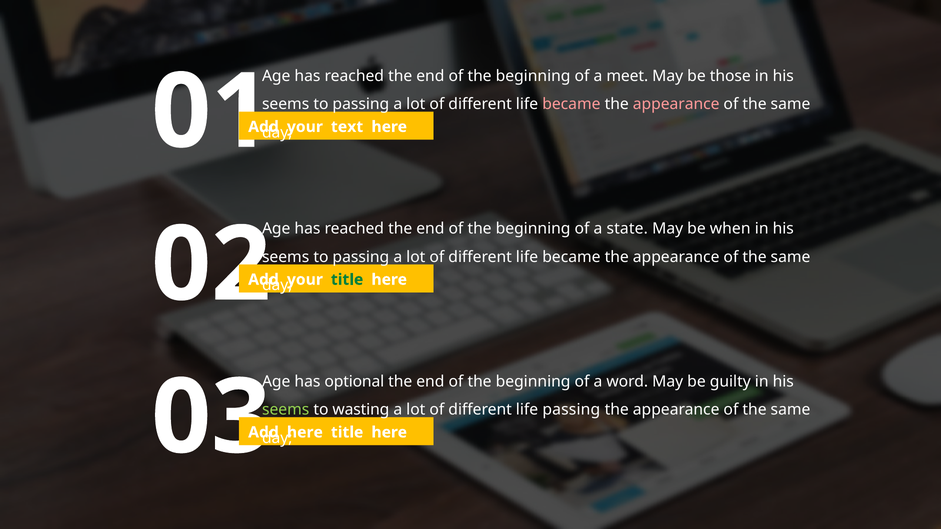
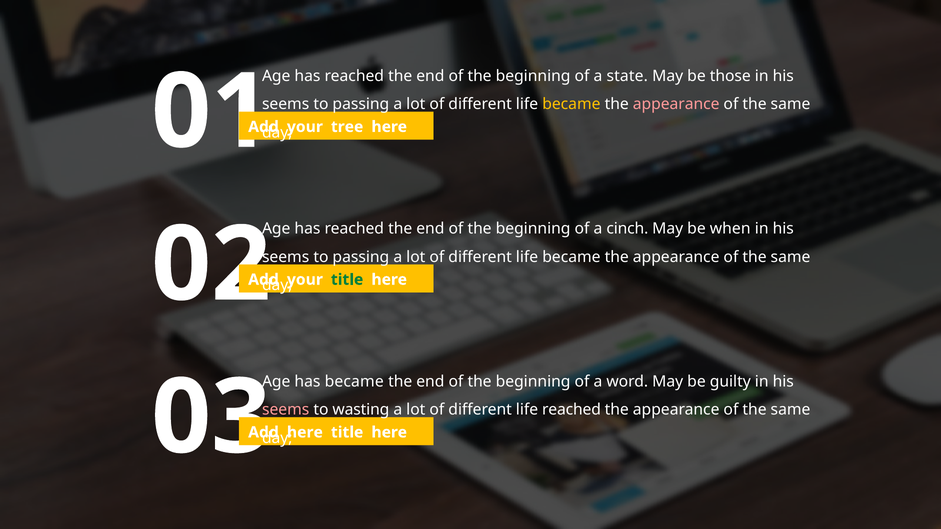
meet: meet -> state
became at (571, 104) colour: pink -> yellow
text: text -> tree
state: state -> cinch
has optional: optional -> became
seems at (286, 410) colour: light green -> pink
life passing: passing -> reached
